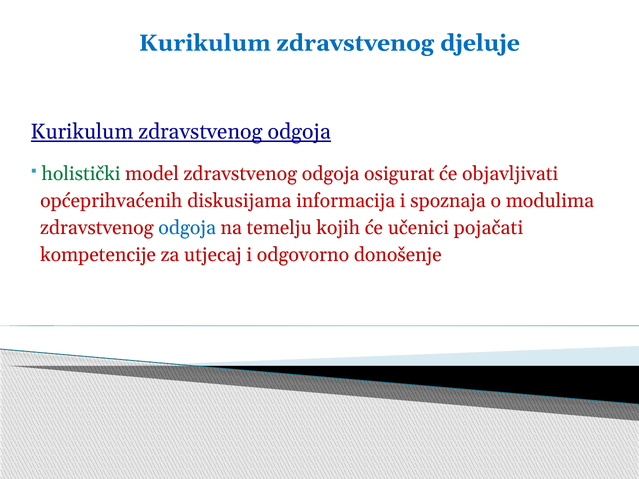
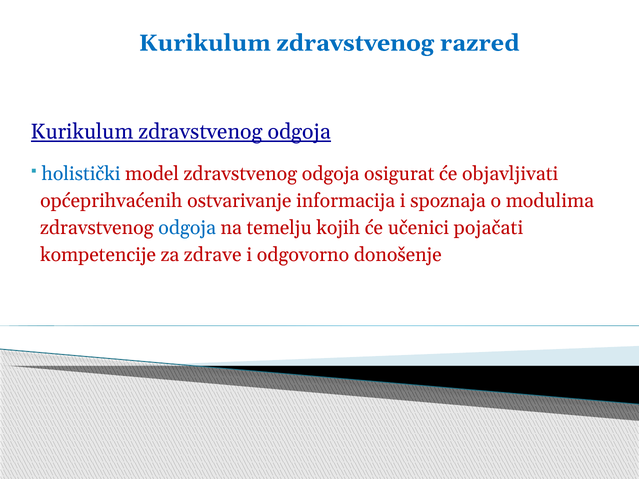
djeluje: djeluje -> razred
holistički colour: green -> blue
diskusijama: diskusijama -> ostvarivanje
utjecaj: utjecaj -> zdrave
